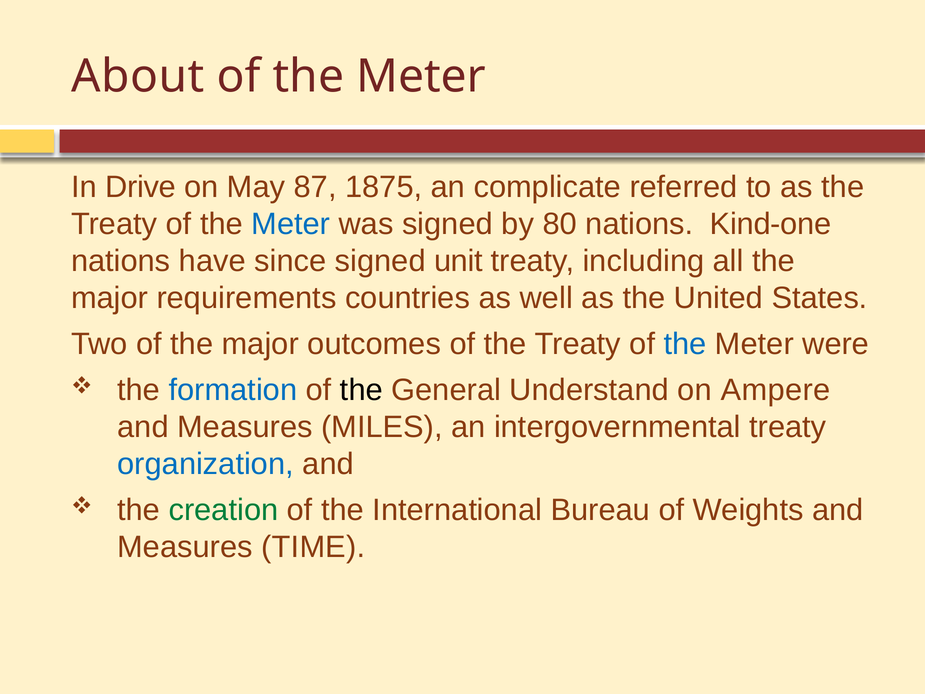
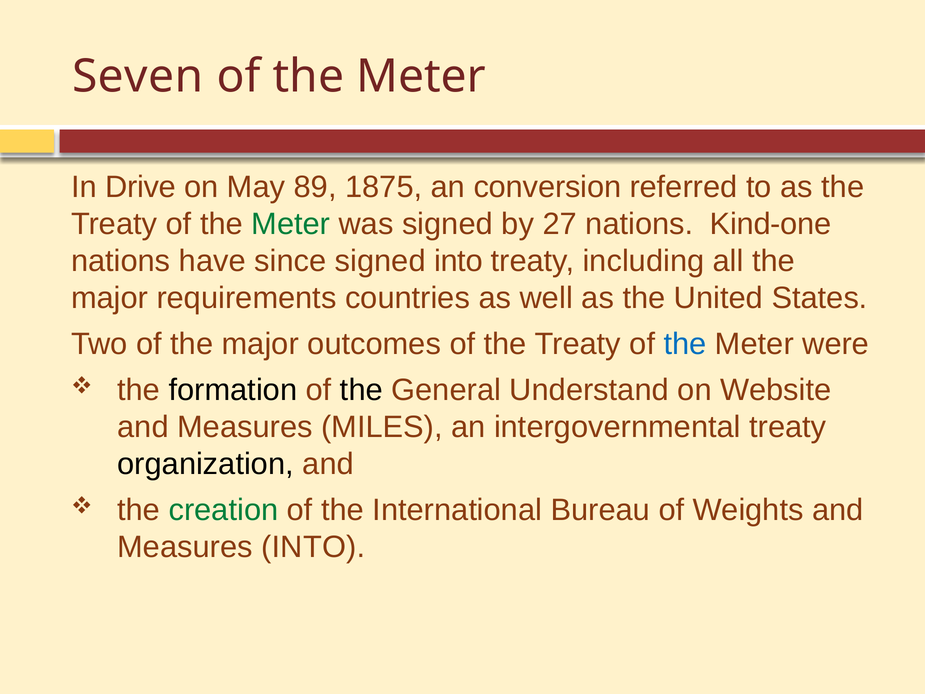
About: About -> Seven
87: 87 -> 89
complicate: complicate -> conversion
Meter at (291, 224) colour: blue -> green
80: 80 -> 27
signed unit: unit -> into
formation colour: blue -> black
Ampere: Ampere -> Website
organization colour: blue -> black
Measures TIME: TIME -> INTO
